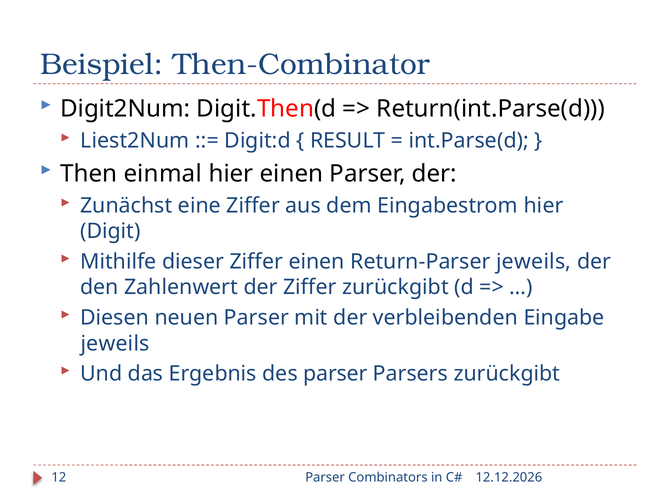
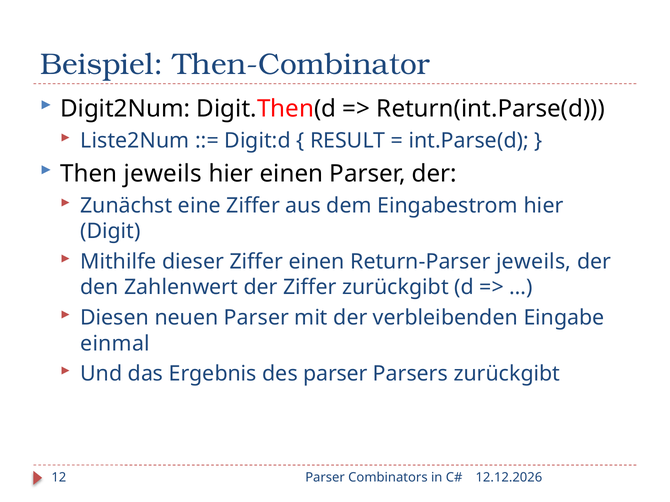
Liest2Num: Liest2Num -> Liste2Num
Then einmal: einmal -> jeweils
jeweils at (115, 344): jeweils -> einmal
